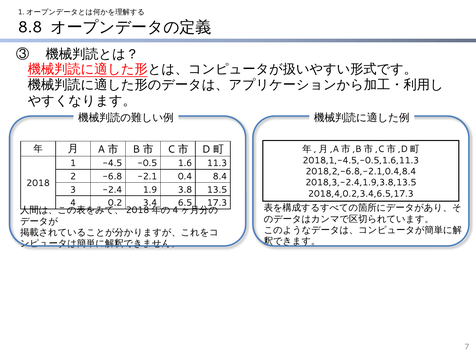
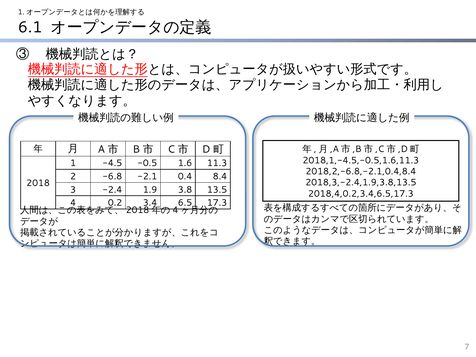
8.8: 8.8 -> 6.1
